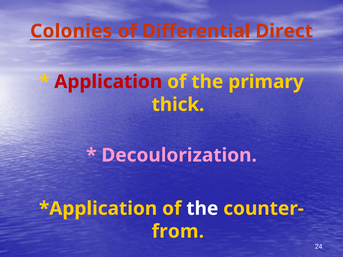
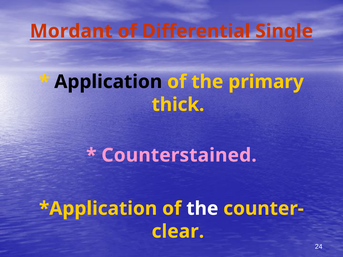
Colonies: Colonies -> Mordant
Direct: Direct -> Single
Application colour: red -> black
Decoulorization: Decoulorization -> Counterstained
from: from -> clear
